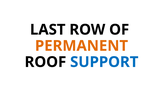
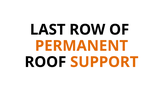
SUPPORT colour: blue -> orange
